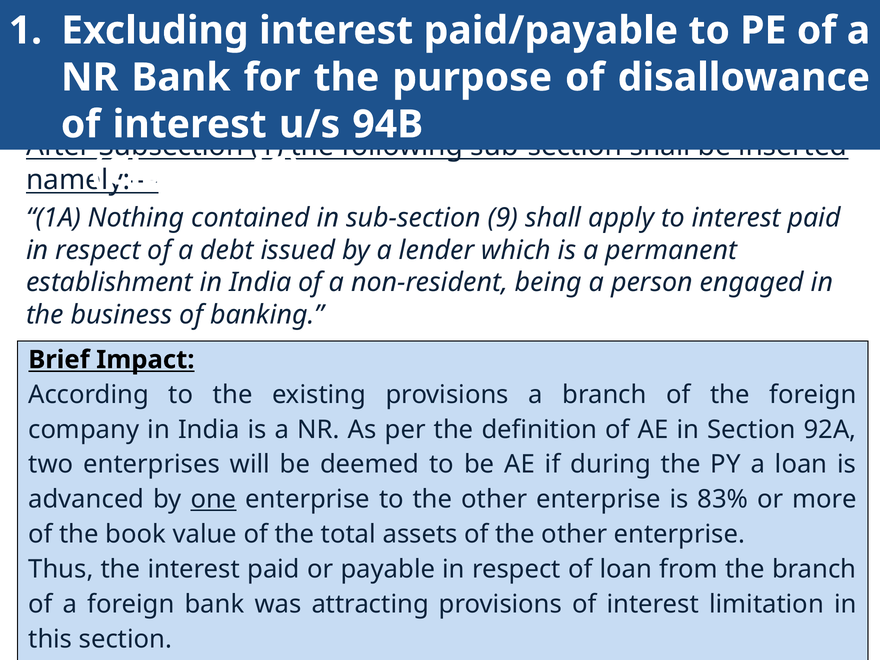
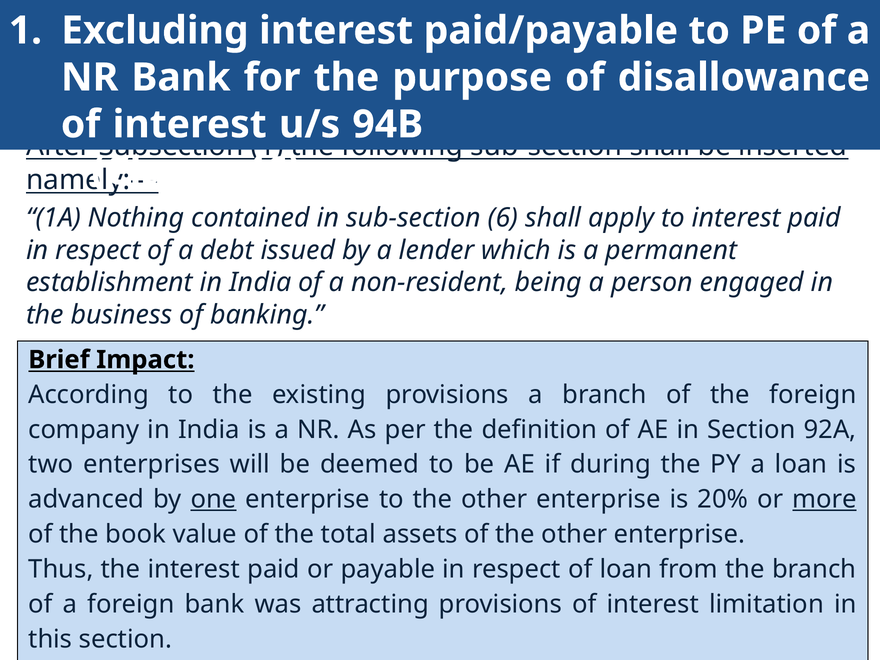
9: 9 -> 6
83%: 83% -> 20%
more underline: none -> present
